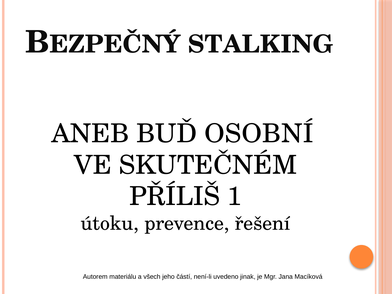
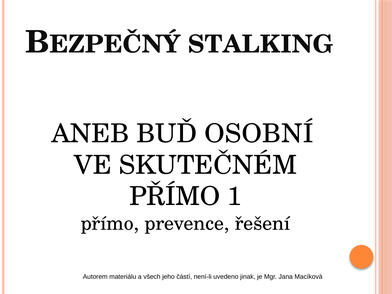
PŘÍLIŠ at (175, 197): PŘÍLIŠ -> PŘÍMO
útoku at (110, 224): útoku -> přímo
